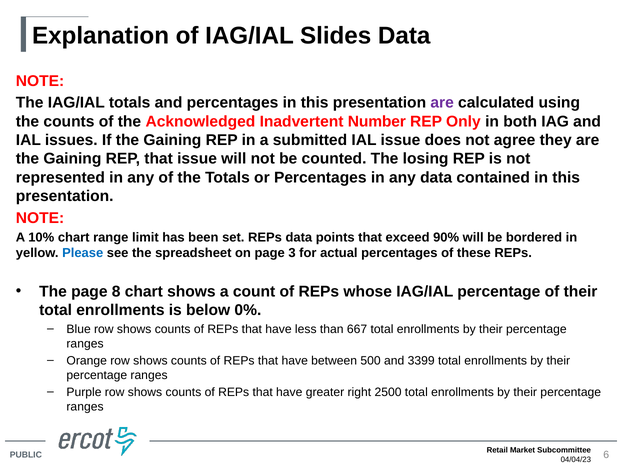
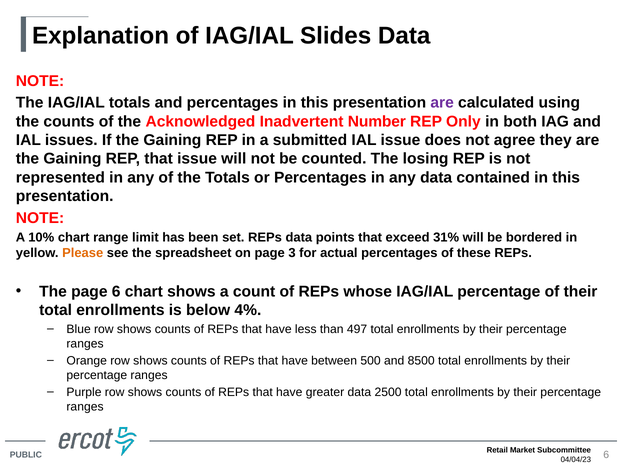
90%: 90% -> 31%
Please colour: blue -> orange
page 8: 8 -> 6
0%: 0% -> 4%
667: 667 -> 497
3399: 3399 -> 8500
greater right: right -> data
